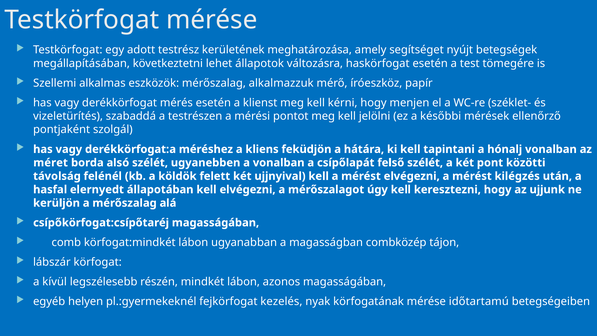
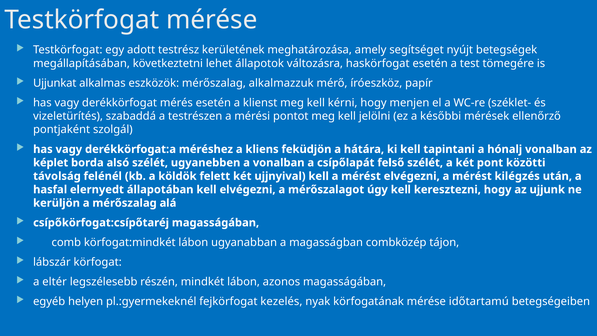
Szellemi: Szellemi -> Ujjunkat
méret: méret -> képlet
kívül: kívül -> eltér
